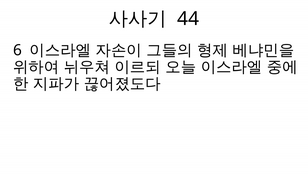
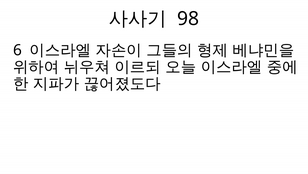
44: 44 -> 98
